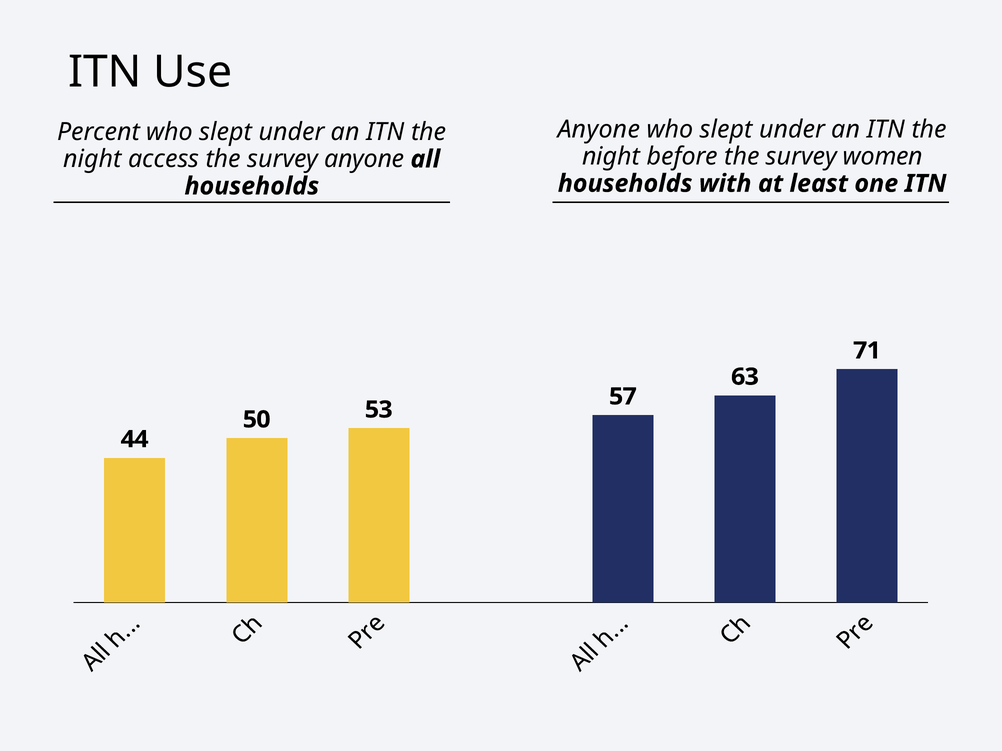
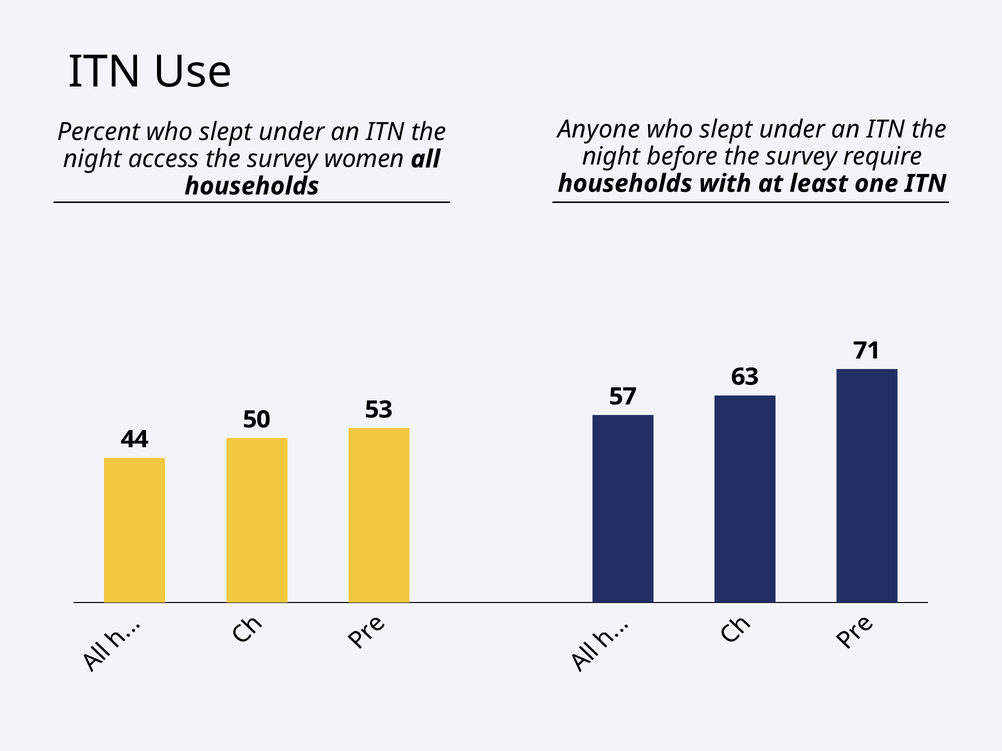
women: women -> require
survey anyone: anyone -> women
